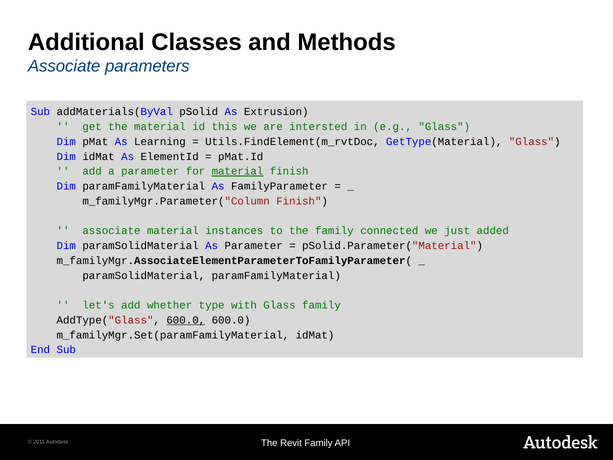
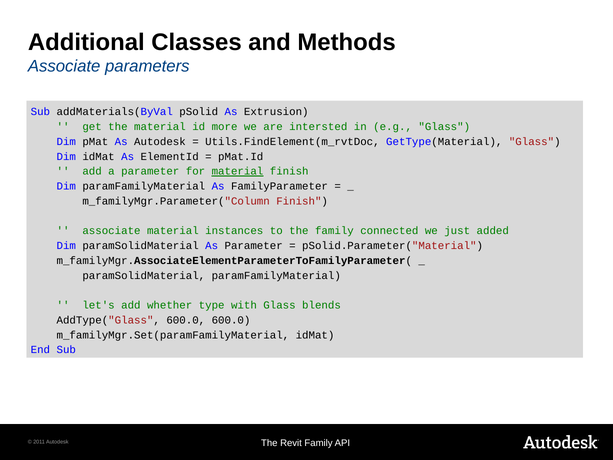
this: this -> more
As Learning: Learning -> Autodesk
Glass family: family -> blends
600.0 at (186, 320) underline: present -> none
